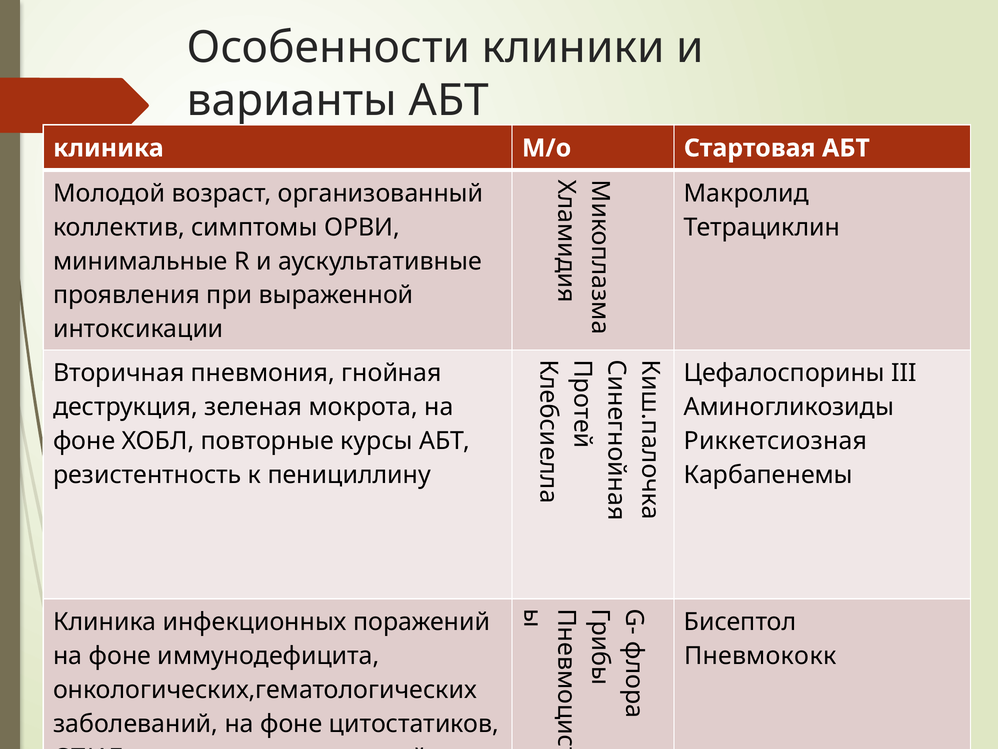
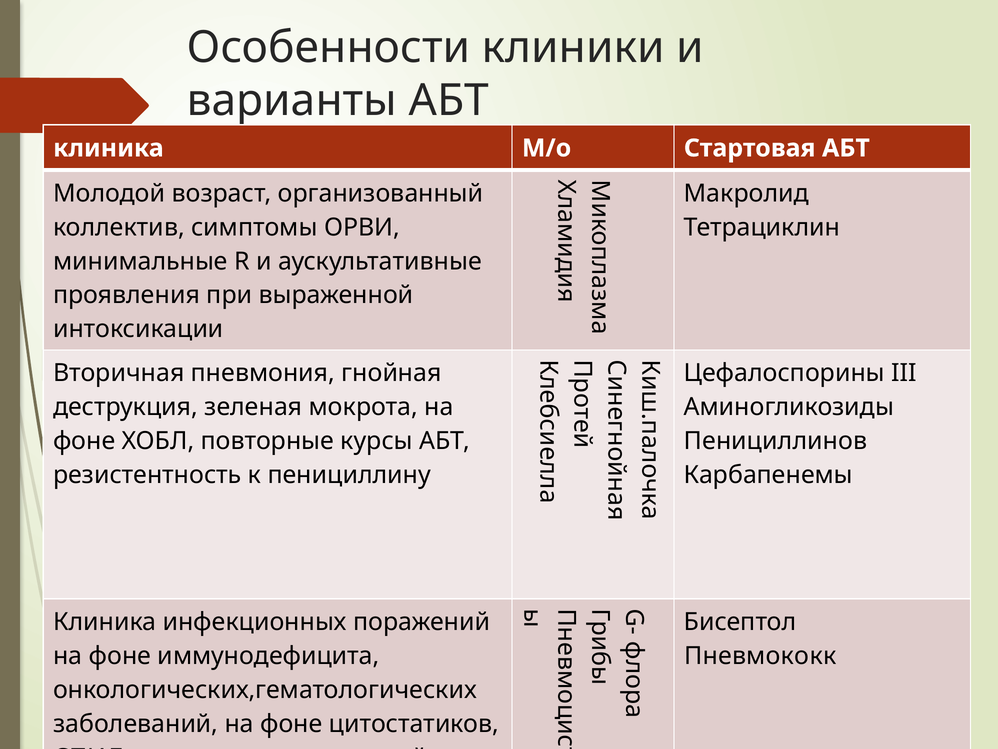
Риккетсиозная: Риккетсиозная -> Пенициллинов
